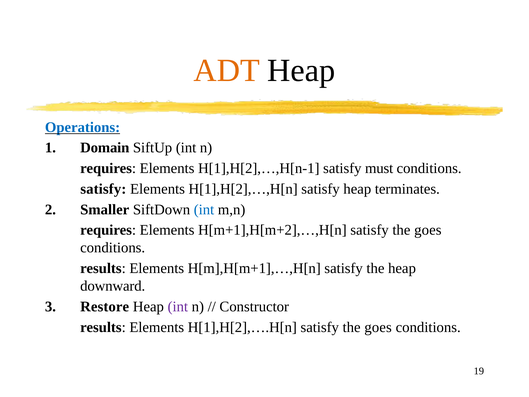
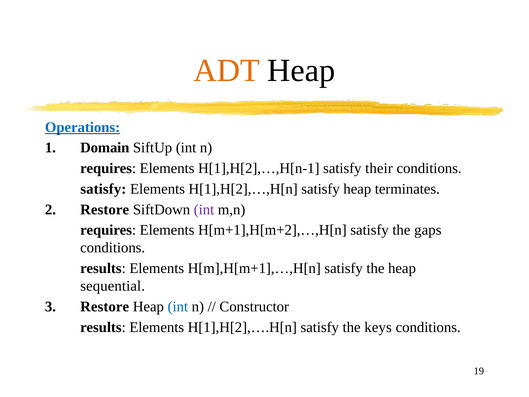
must: must -> their
Smaller at (105, 209): Smaller -> Restore
int at (204, 209) colour: blue -> purple
H[m+1],H[m+2],…,H[n satisfy the goes: goes -> gaps
downward: downward -> sequential
int at (178, 306) colour: purple -> blue
H[1],H[2],….H[n satisfy the goes: goes -> keys
